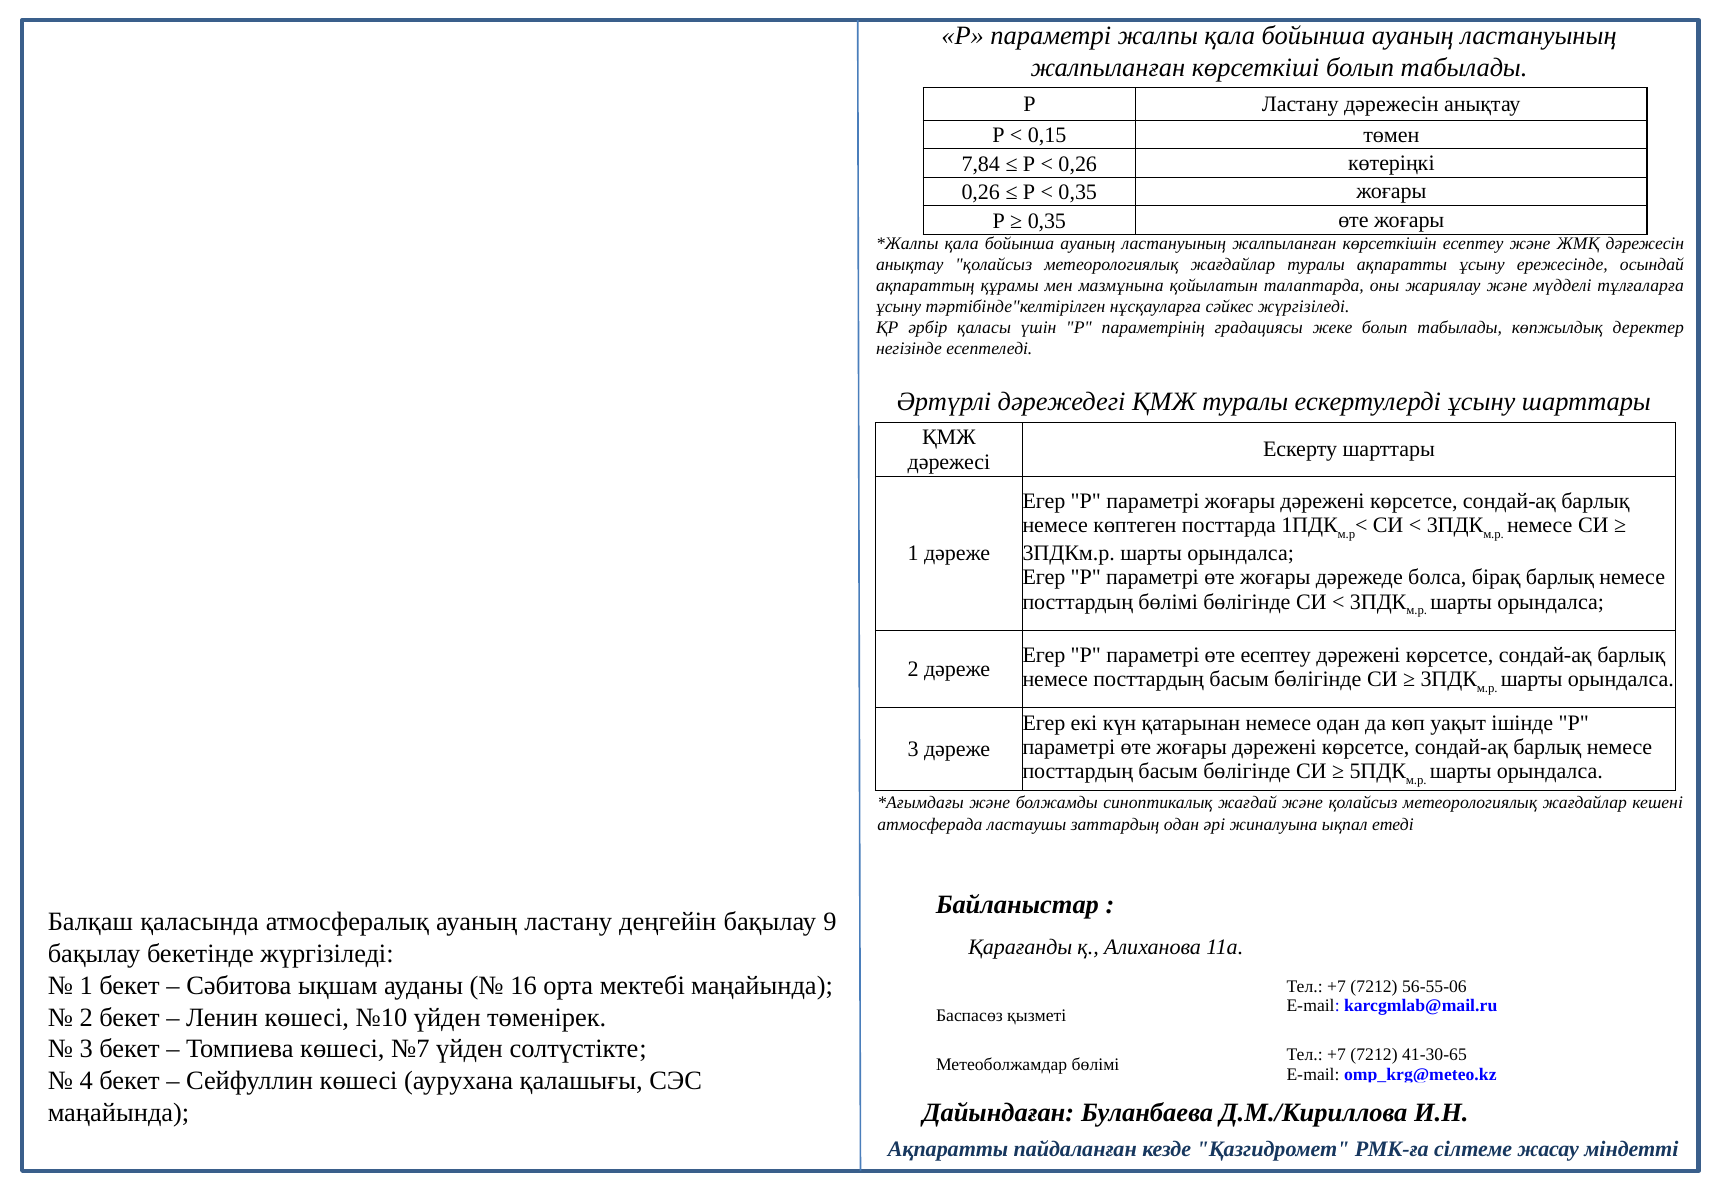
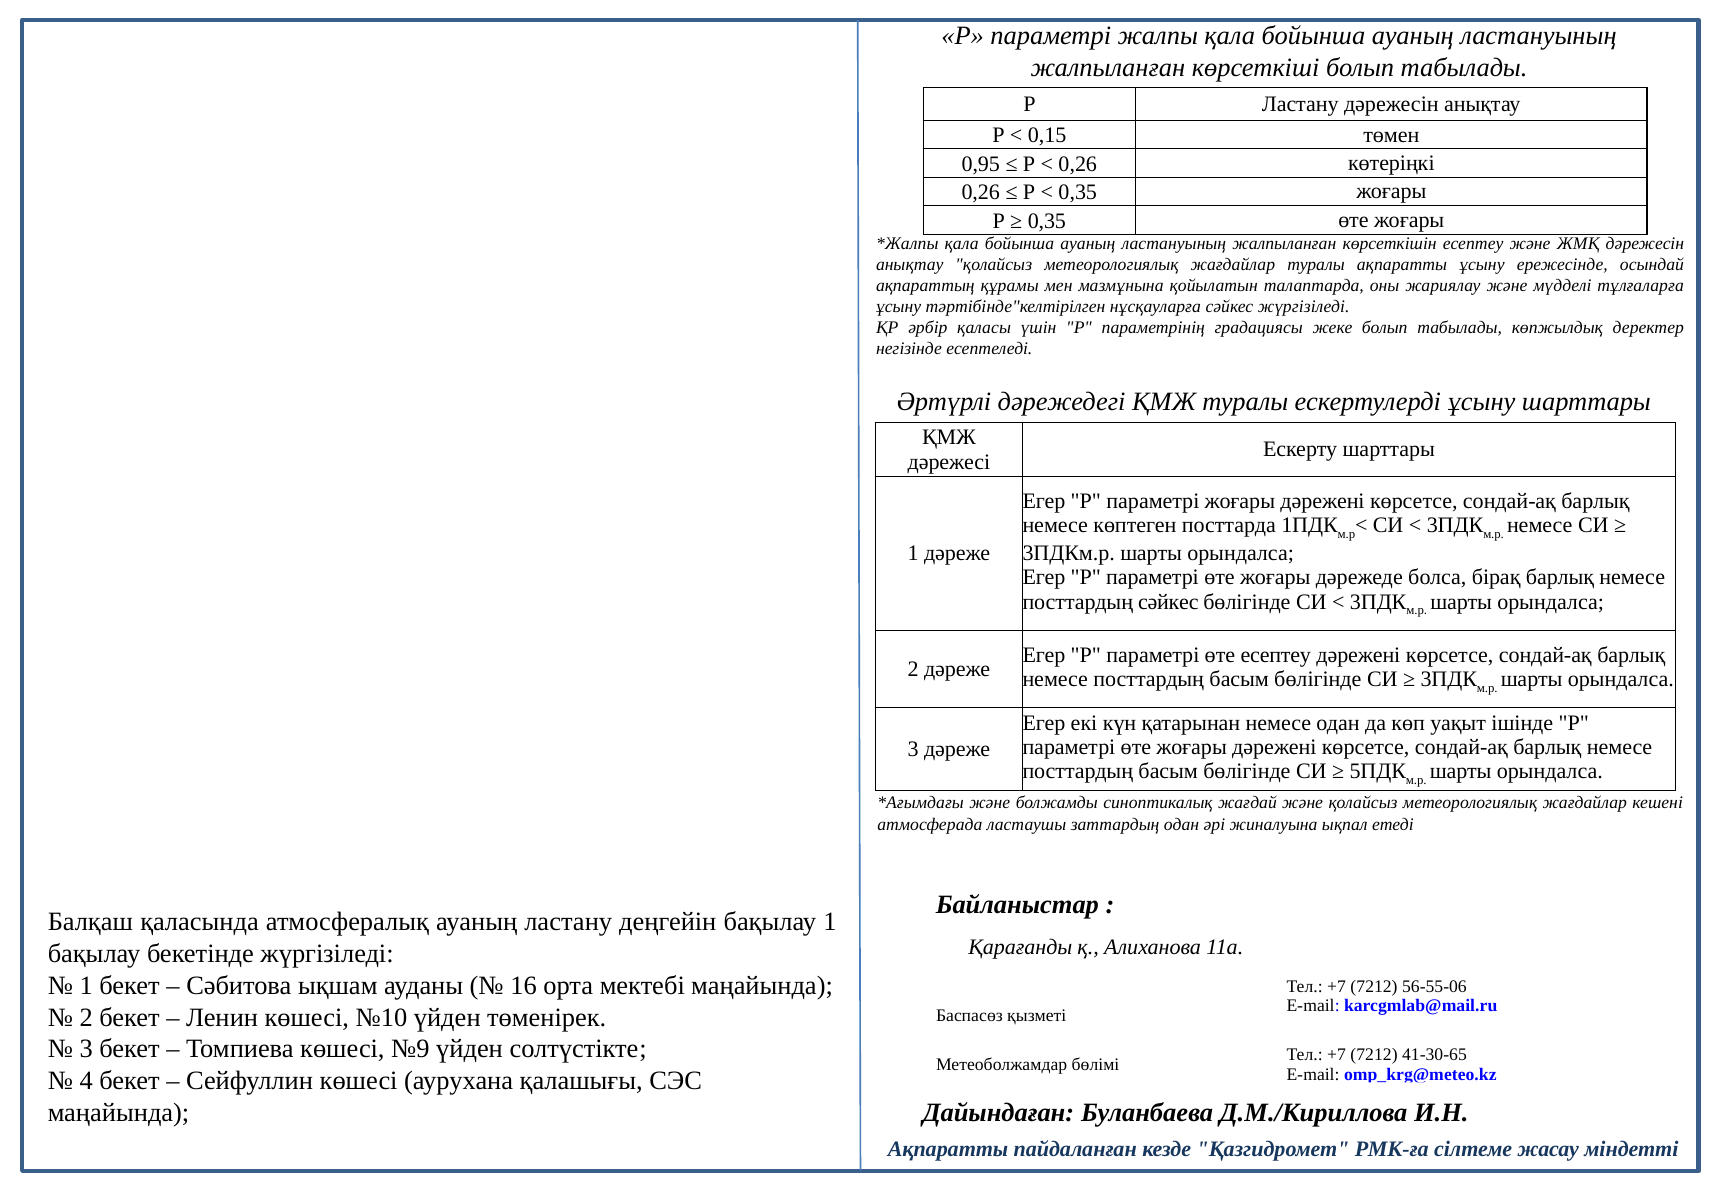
7,84: 7,84 -> 0,95
посттардың бөлімі: бөлімі -> сәйкес
бақылау 9: 9 -> 1
№7: №7 -> №9
